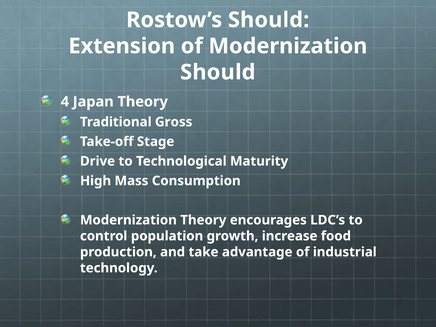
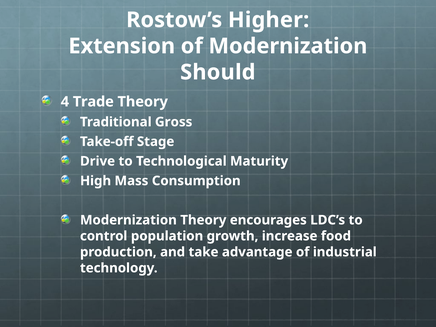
Rostow’s Should: Should -> Higher
Japan: Japan -> Trade
